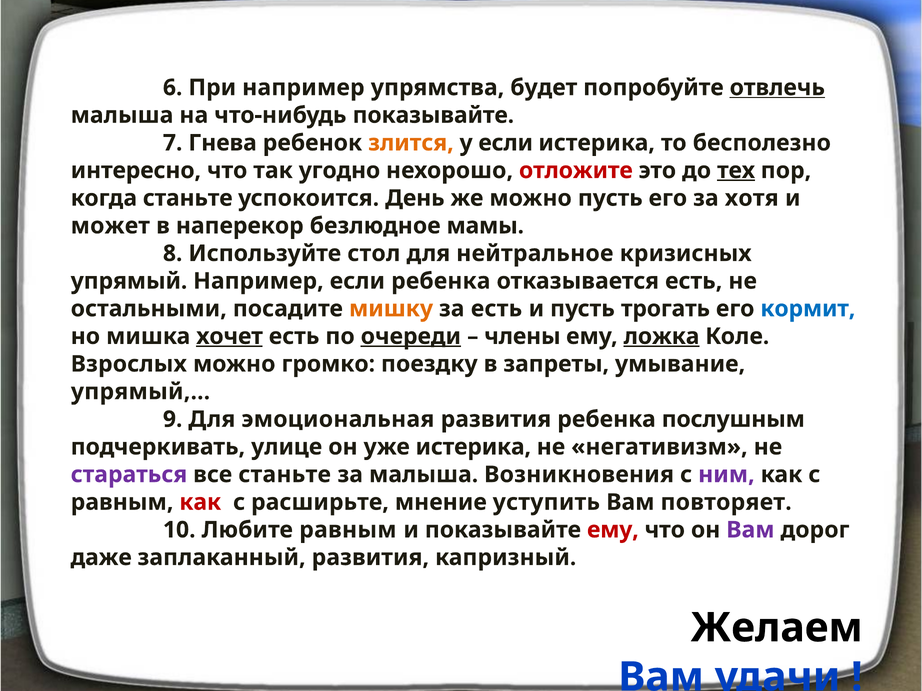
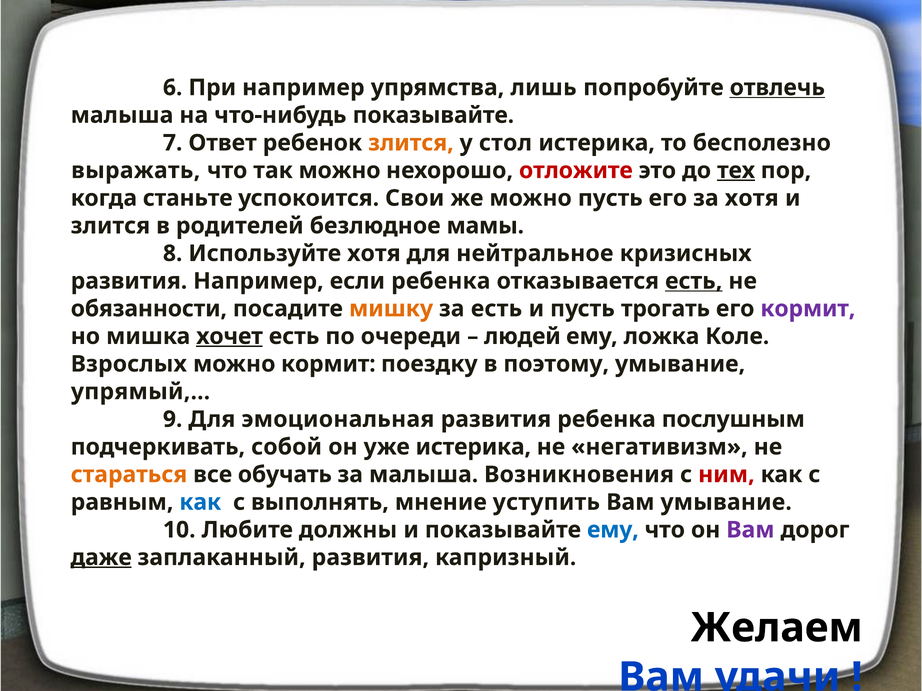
будет: будет -> лишь
Гнева: Гнева -> Ответ
у если: если -> стол
интересно: интересно -> выражать
так угодно: угодно -> можно
День: День -> Свои
может at (110, 226): может -> злится
наперекор: наперекор -> родителей
Используйте стол: стол -> хотя
упрямый at (129, 281): упрямый -> развития
есть at (694, 281) underline: none -> present
остальными: остальными -> обязанности
кормит at (808, 309) colour: blue -> purple
очереди underline: present -> none
члены: члены -> людей
ложка underline: present -> none
можно громко: громко -> кормит
запреты: запреты -> поэтому
улице: улице -> собой
стараться colour: purple -> orange
все станьте: станьте -> обучать
ним colour: purple -> red
как at (200, 503) colour: red -> blue
расширьте: расширьте -> выполнять
Вам повторяет: повторяет -> умывание
Любите равным: равным -> должны
ему at (613, 530) colour: red -> blue
даже underline: none -> present
